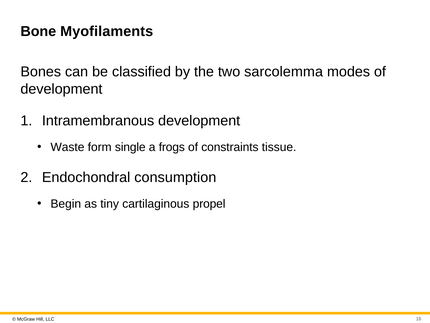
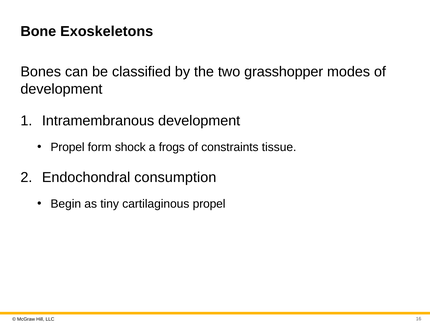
Myofilaments: Myofilaments -> Exoskeletons
sarcolemma: sarcolemma -> grasshopper
Waste at (67, 147): Waste -> Propel
single: single -> shock
